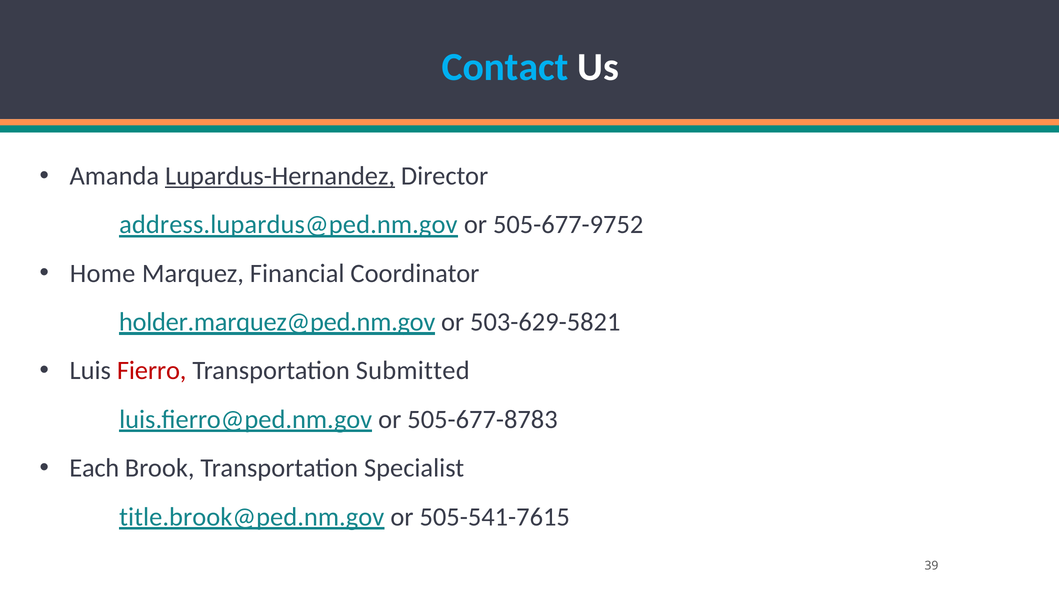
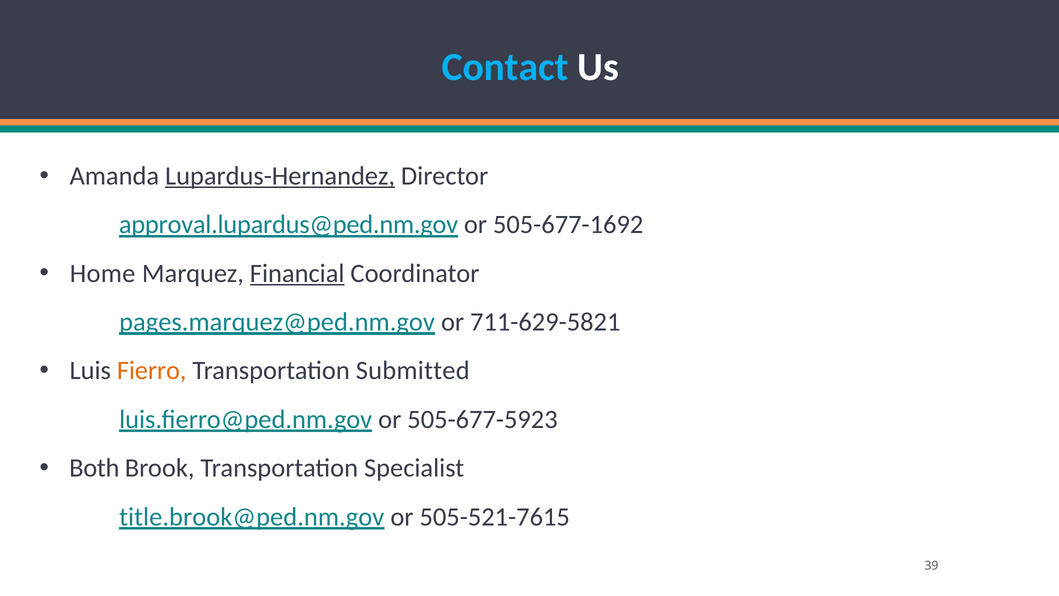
address.lupardus@ped.nm.gov: address.lupardus@ped.nm.gov -> approval.lupardus@ped.nm.gov
505-677-9752: 505-677-9752 -> 505-677-1692
Financial underline: none -> present
holder.marquez@ped.nm.gov: holder.marquez@ped.nm.gov -> pages.marquez@ped.nm.gov
503-629-5821: 503-629-5821 -> 711-629-5821
Fierro colour: red -> orange
505-677-8783: 505-677-8783 -> 505-677-5923
Each: Each -> Both
505-541-7615: 505-541-7615 -> 505-521-7615
